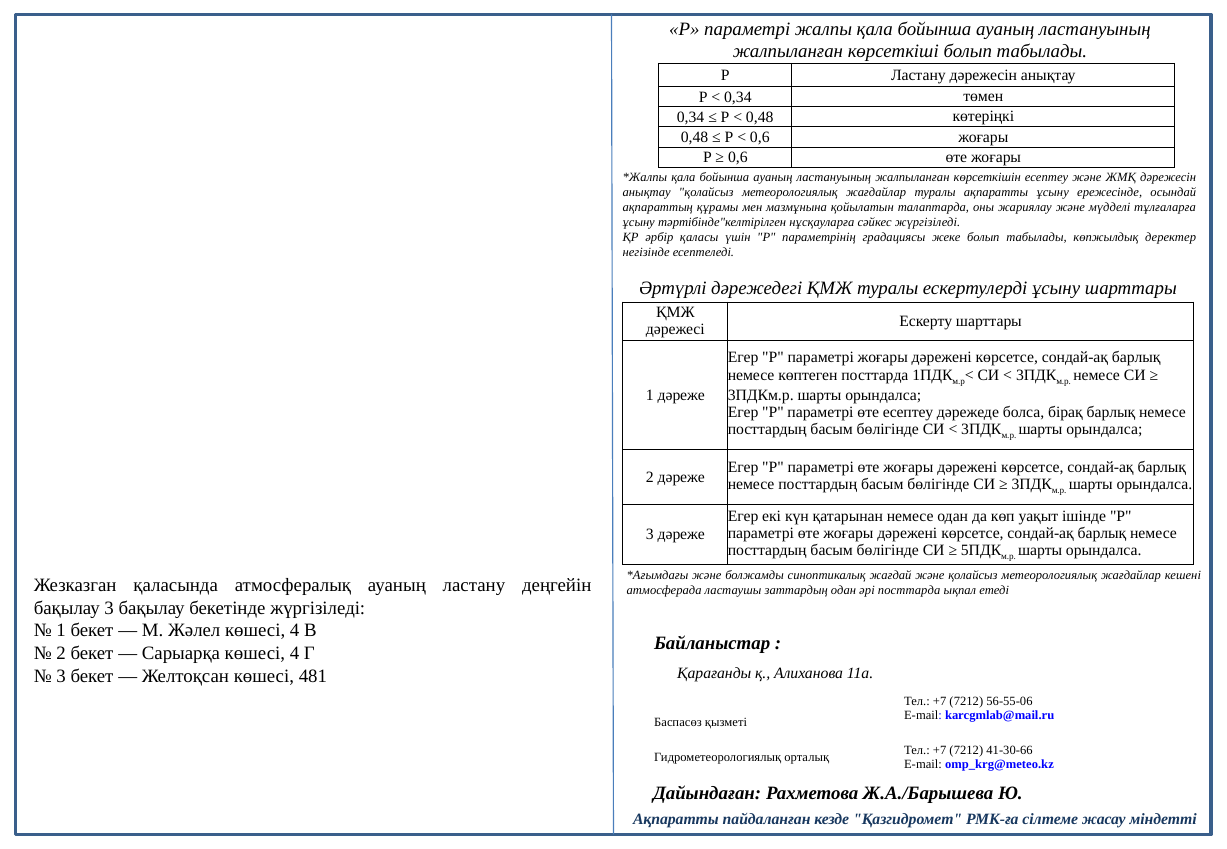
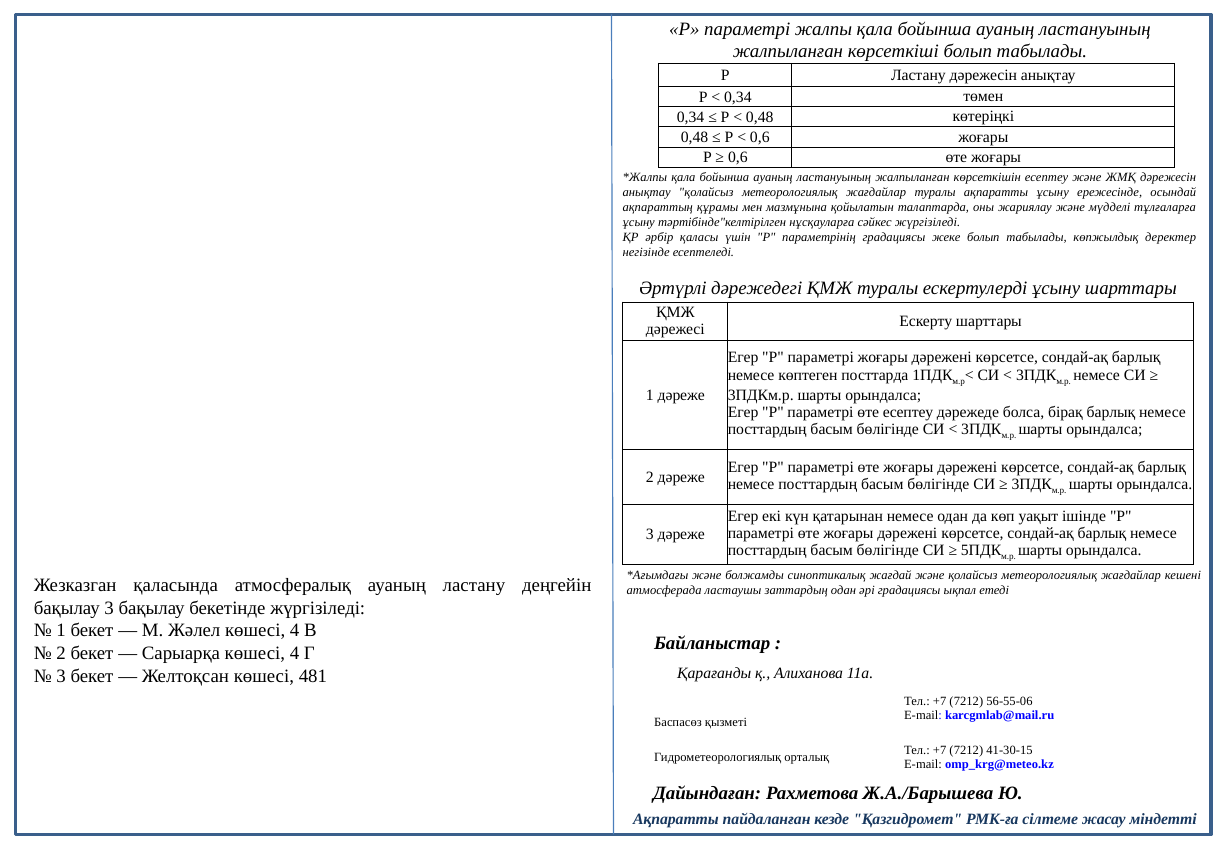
әрі посттарда: посттарда -> градациясы
41-30-66: 41-30-66 -> 41-30-15
